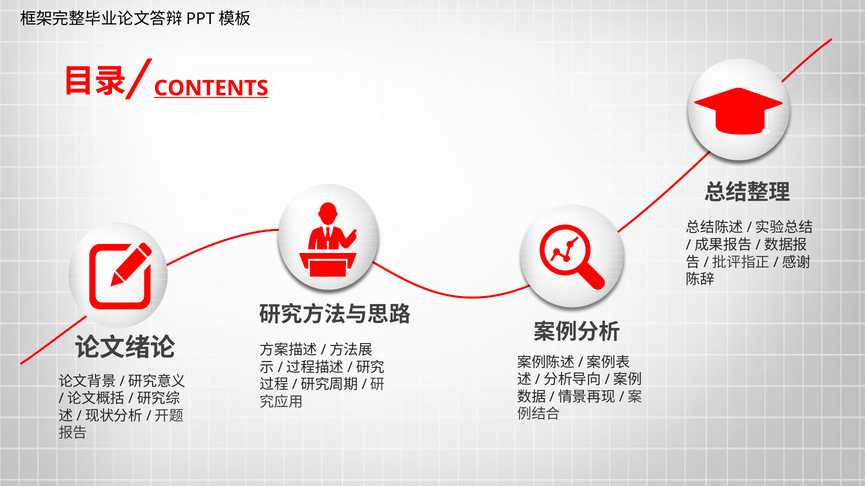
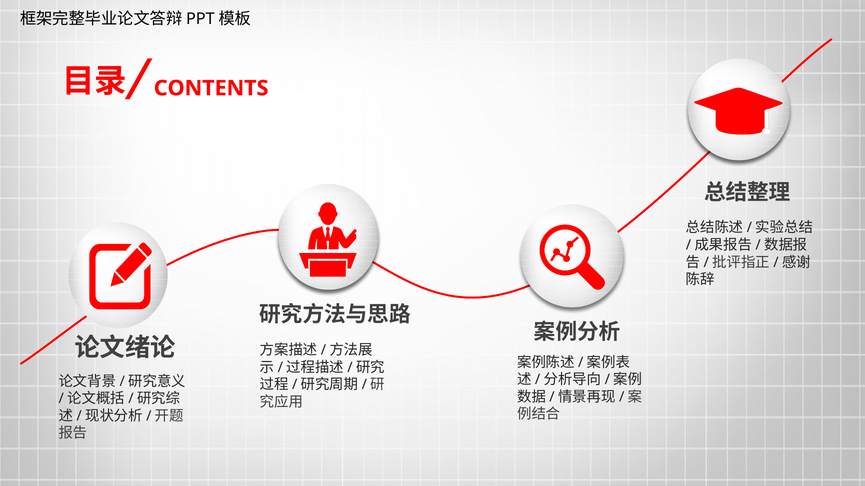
CONTENTS underline: present -> none
